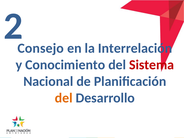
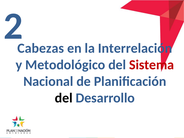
Consejo: Consejo -> Cabezas
Conocimiento: Conocimiento -> Metodológico
del at (64, 98) colour: orange -> black
